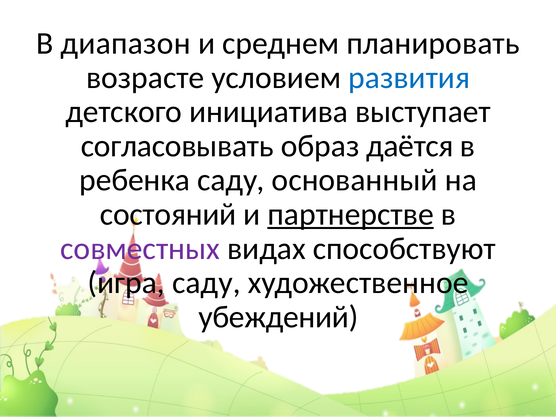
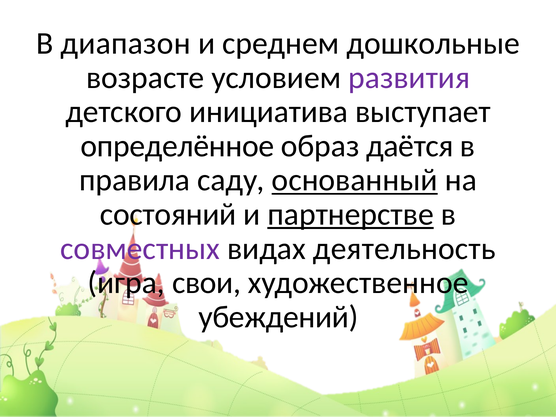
планировать: планировать -> дошкольные
развития colour: blue -> purple
согласовывать: согласовывать -> определённое
ребенка: ребенка -> правила
основанный underline: none -> present
способствуют: способствуют -> деятельность
игра саду: саду -> свои
